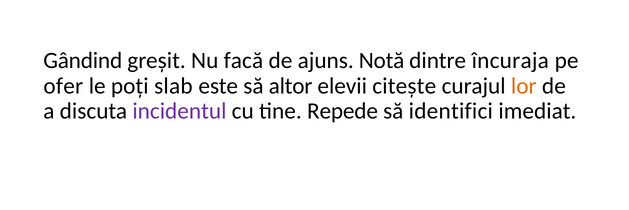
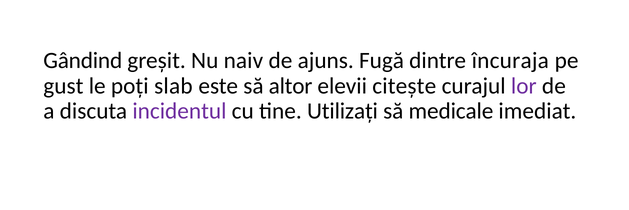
facă: facă -> naiv
Notă: Notă -> Fugă
ofer: ofer -> gust
lor colour: orange -> purple
Repede: Repede -> Utilizați
identifici: identifici -> medicale
